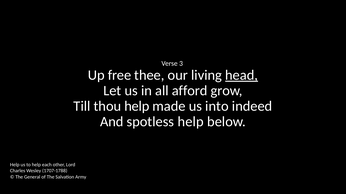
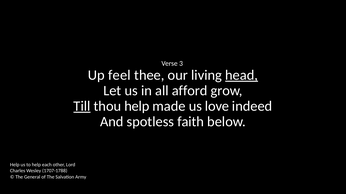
free: free -> feel
Till underline: none -> present
into: into -> love
spotless help: help -> faith
